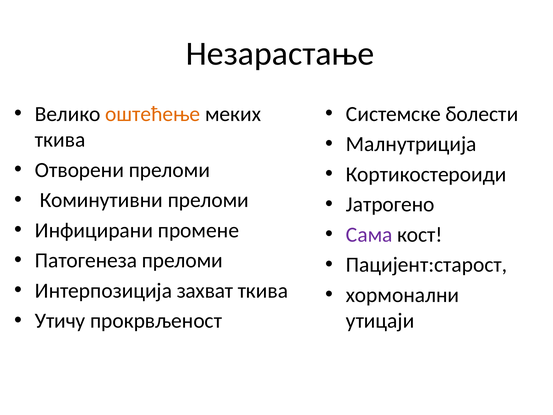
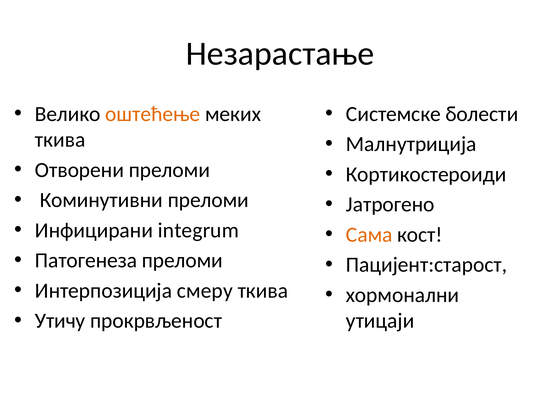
промене: промене -> integrum
Сама colour: purple -> orange
захват: захват -> смеру
